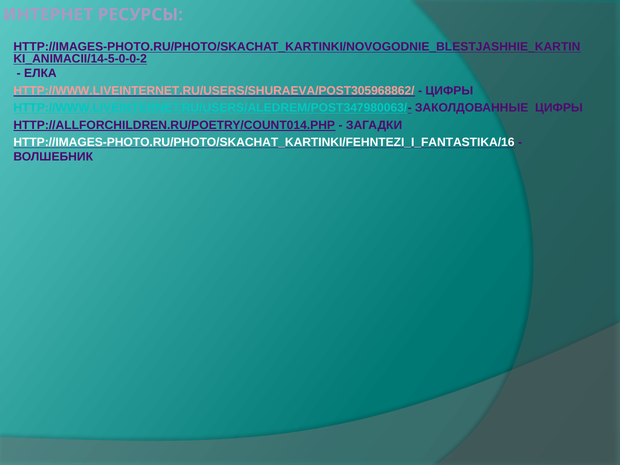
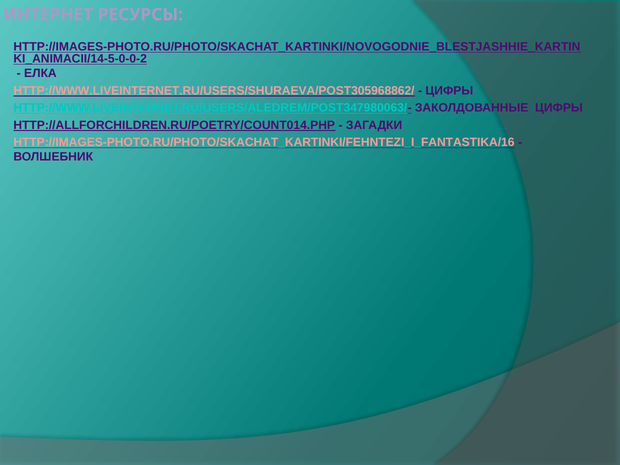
HTTP://IMAGES-PHOTO.RU/PHOTO/SKACHAT_KARTINKI/FEHNTEZI_I_FANTASTIKA/16 colour: white -> pink
